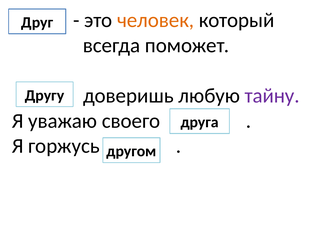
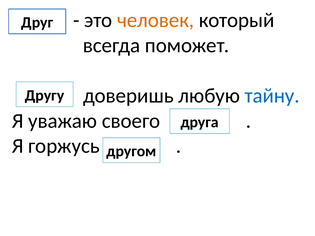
тайну colour: purple -> blue
